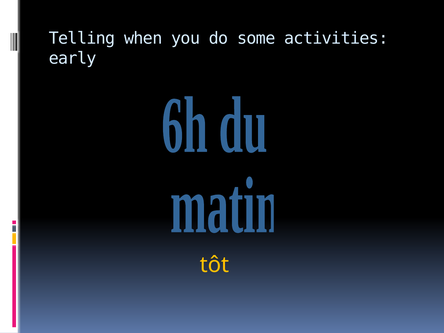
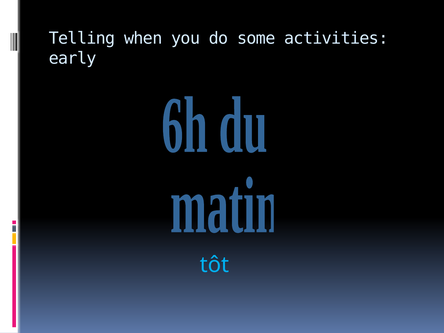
tôt colour: yellow -> light blue
